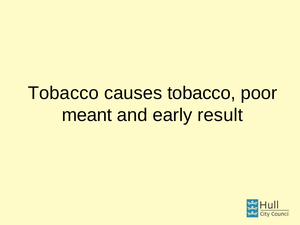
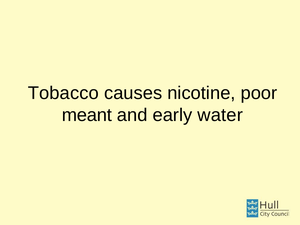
causes tobacco: tobacco -> nicotine
result: result -> water
